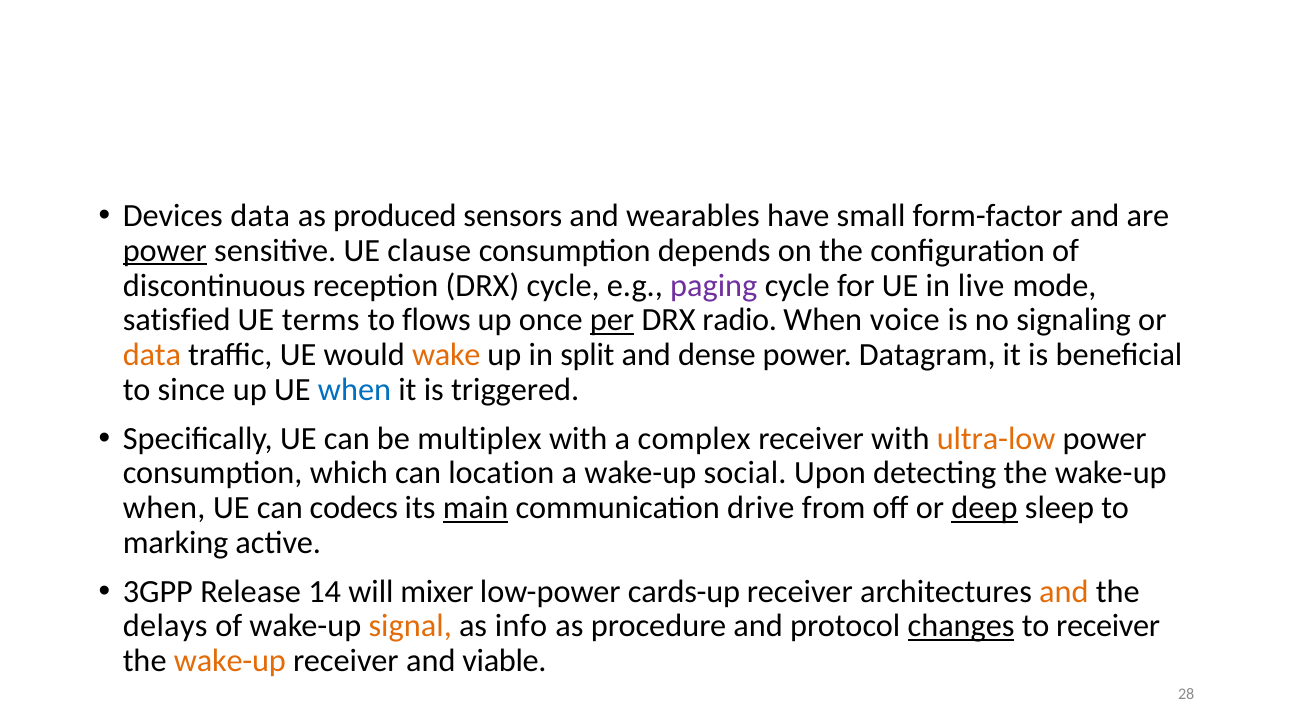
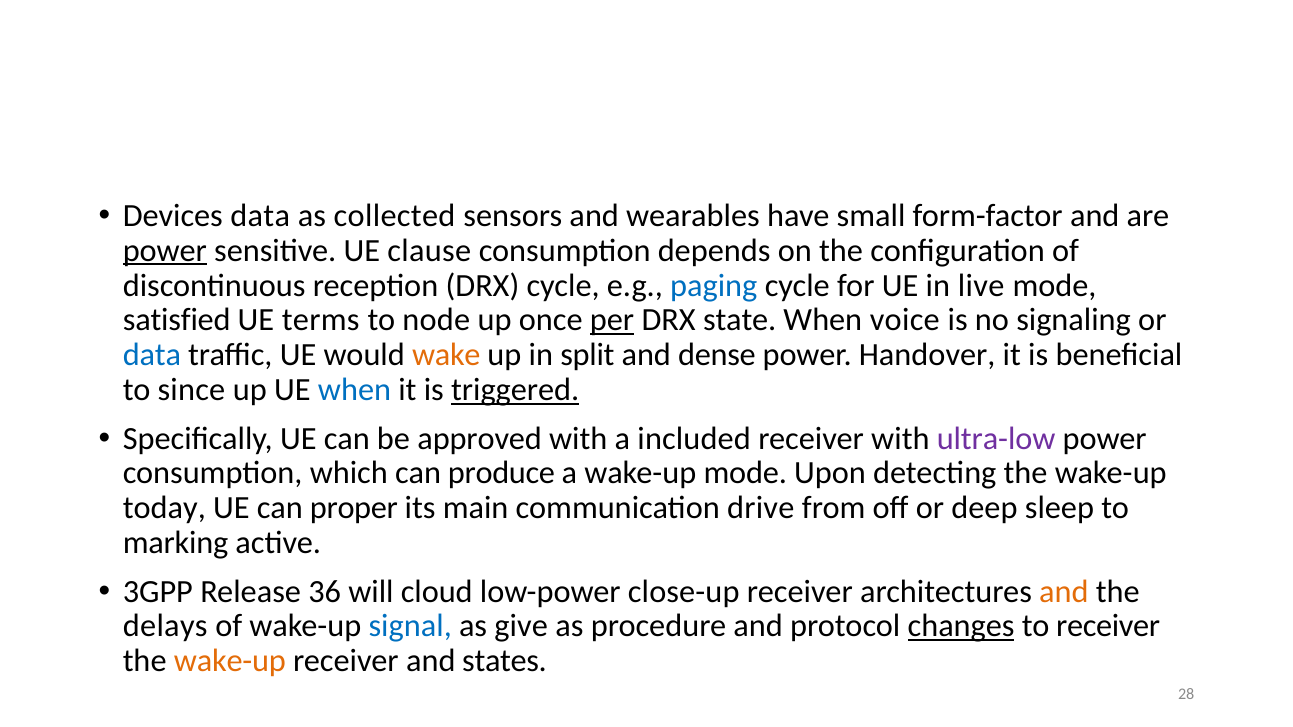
produced: produced -> collected
paging colour: purple -> blue
flows: flows -> node
radio: radio -> state
data at (152, 355) colour: orange -> blue
Datagram: Datagram -> Handover
triggered underline: none -> present
multiplex: multiplex -> approved
complex: complex -> included
ultra-low colour: orange -> purple
location: location -> produce
wake-up social: social -> mode
when at (164, 508): when -> today
codecs: codecs -> proper
main underline: present -> none
deep underline: present -> none
14: 14 -> 36
mixer: mixer -> cloud
cards-up: cards-up -> close-up
signal colour: orange -> blue
info: info -> give
viable: viable -> states
